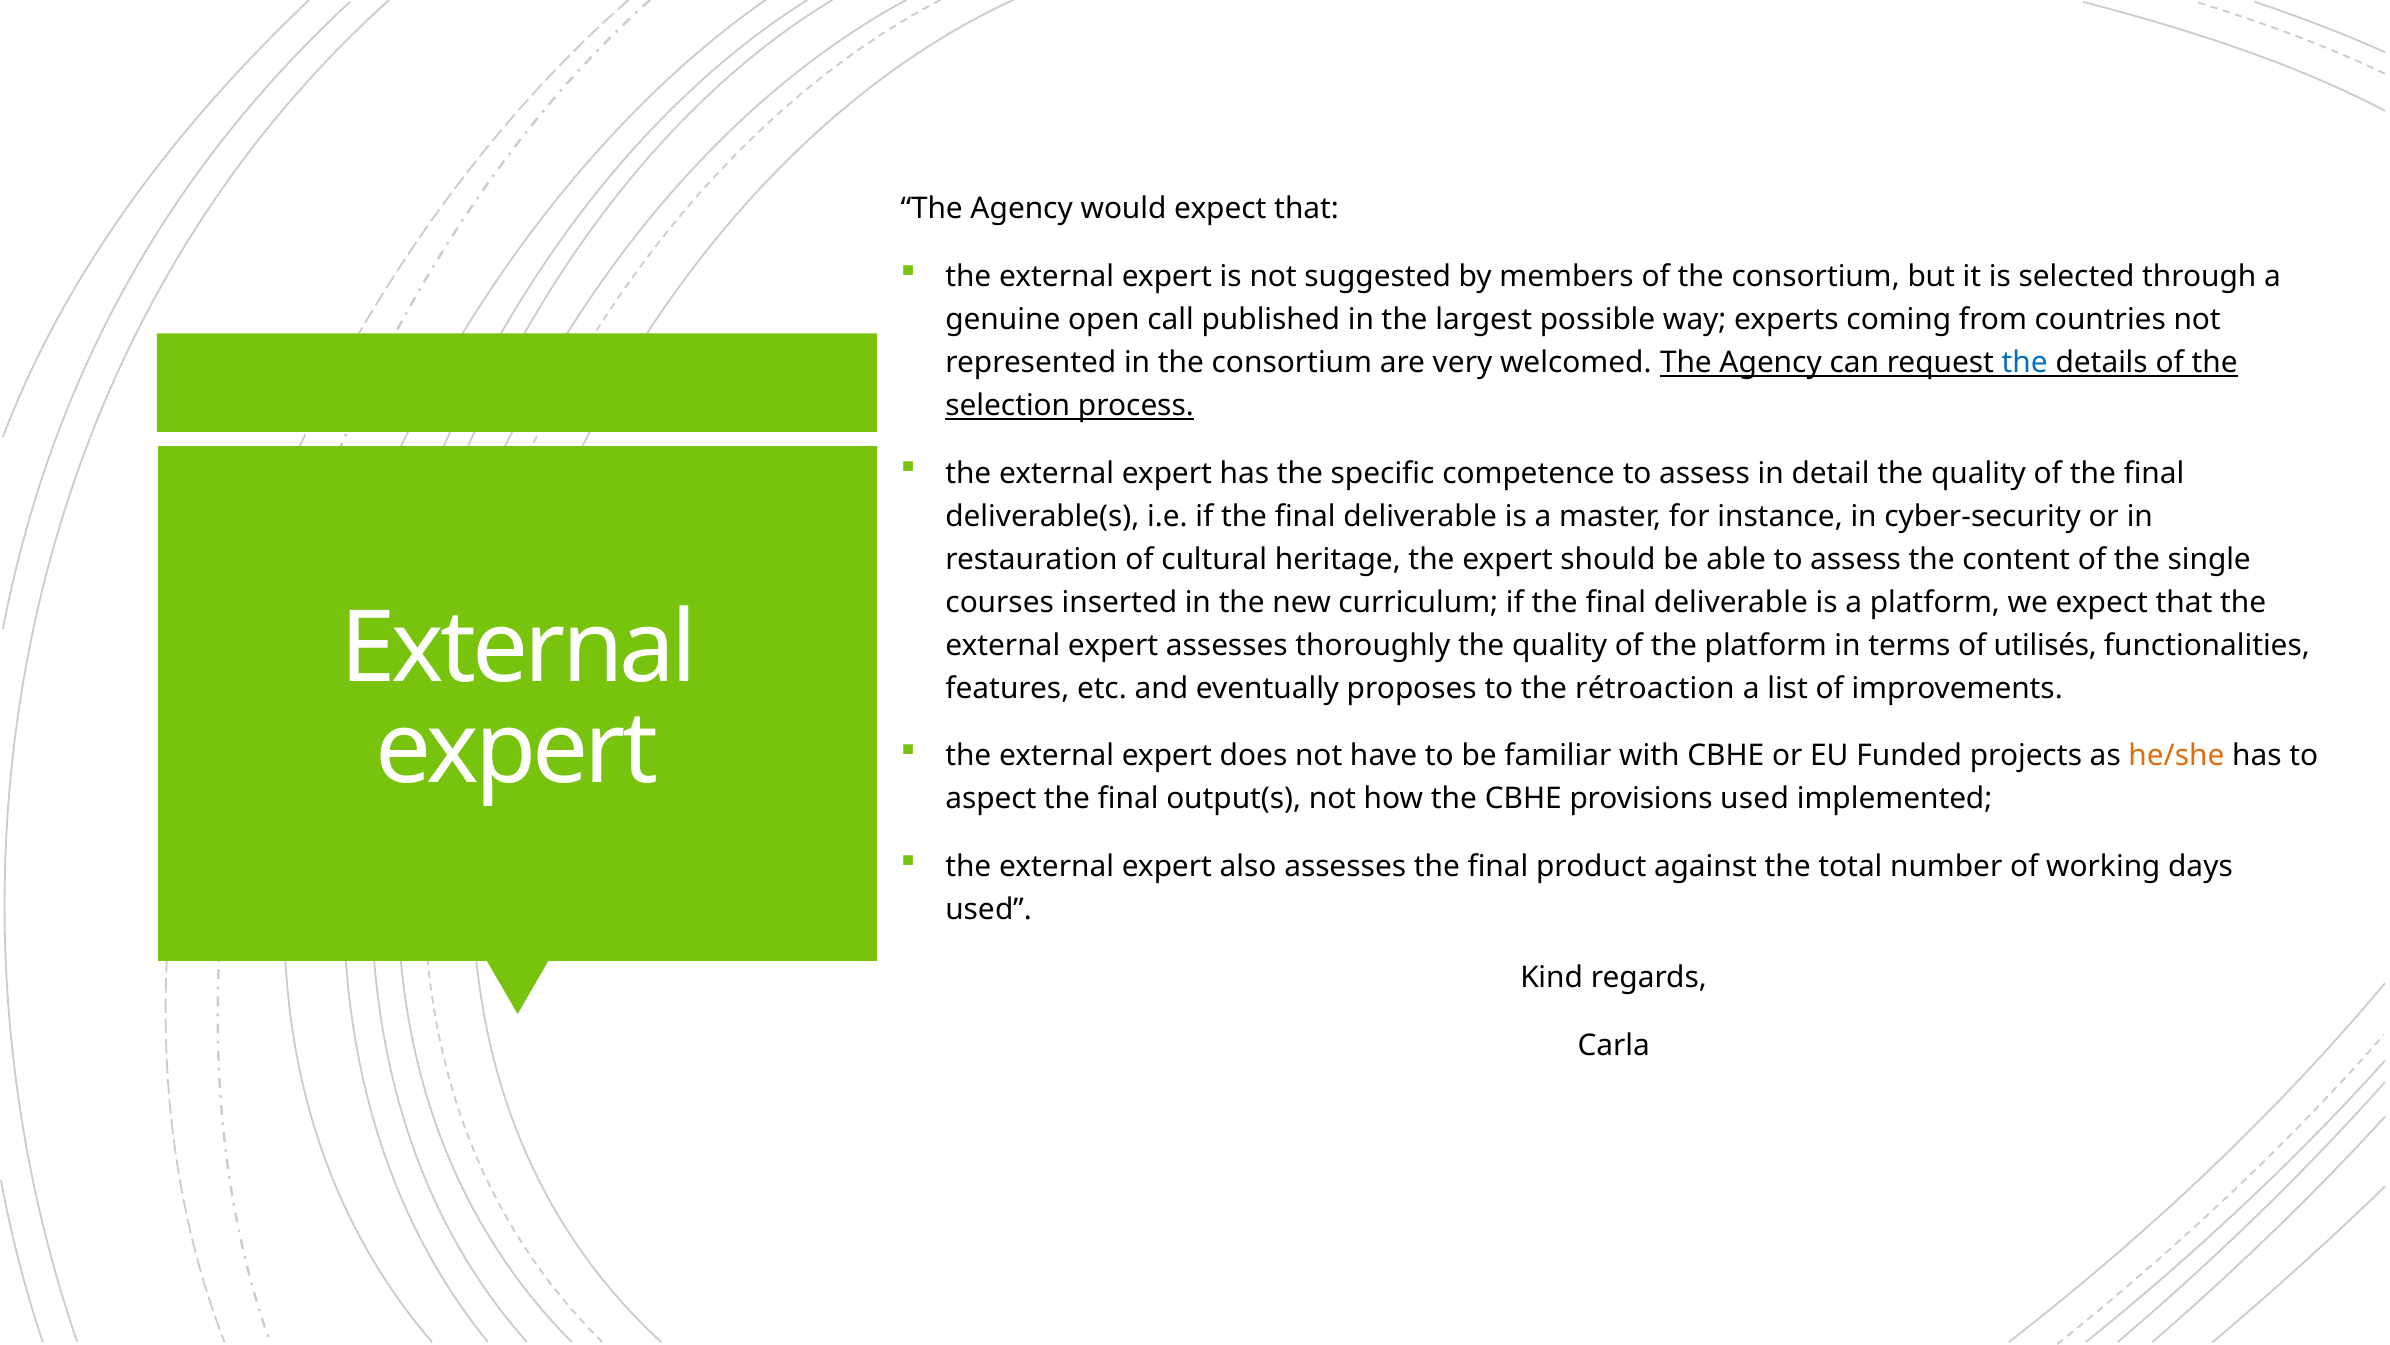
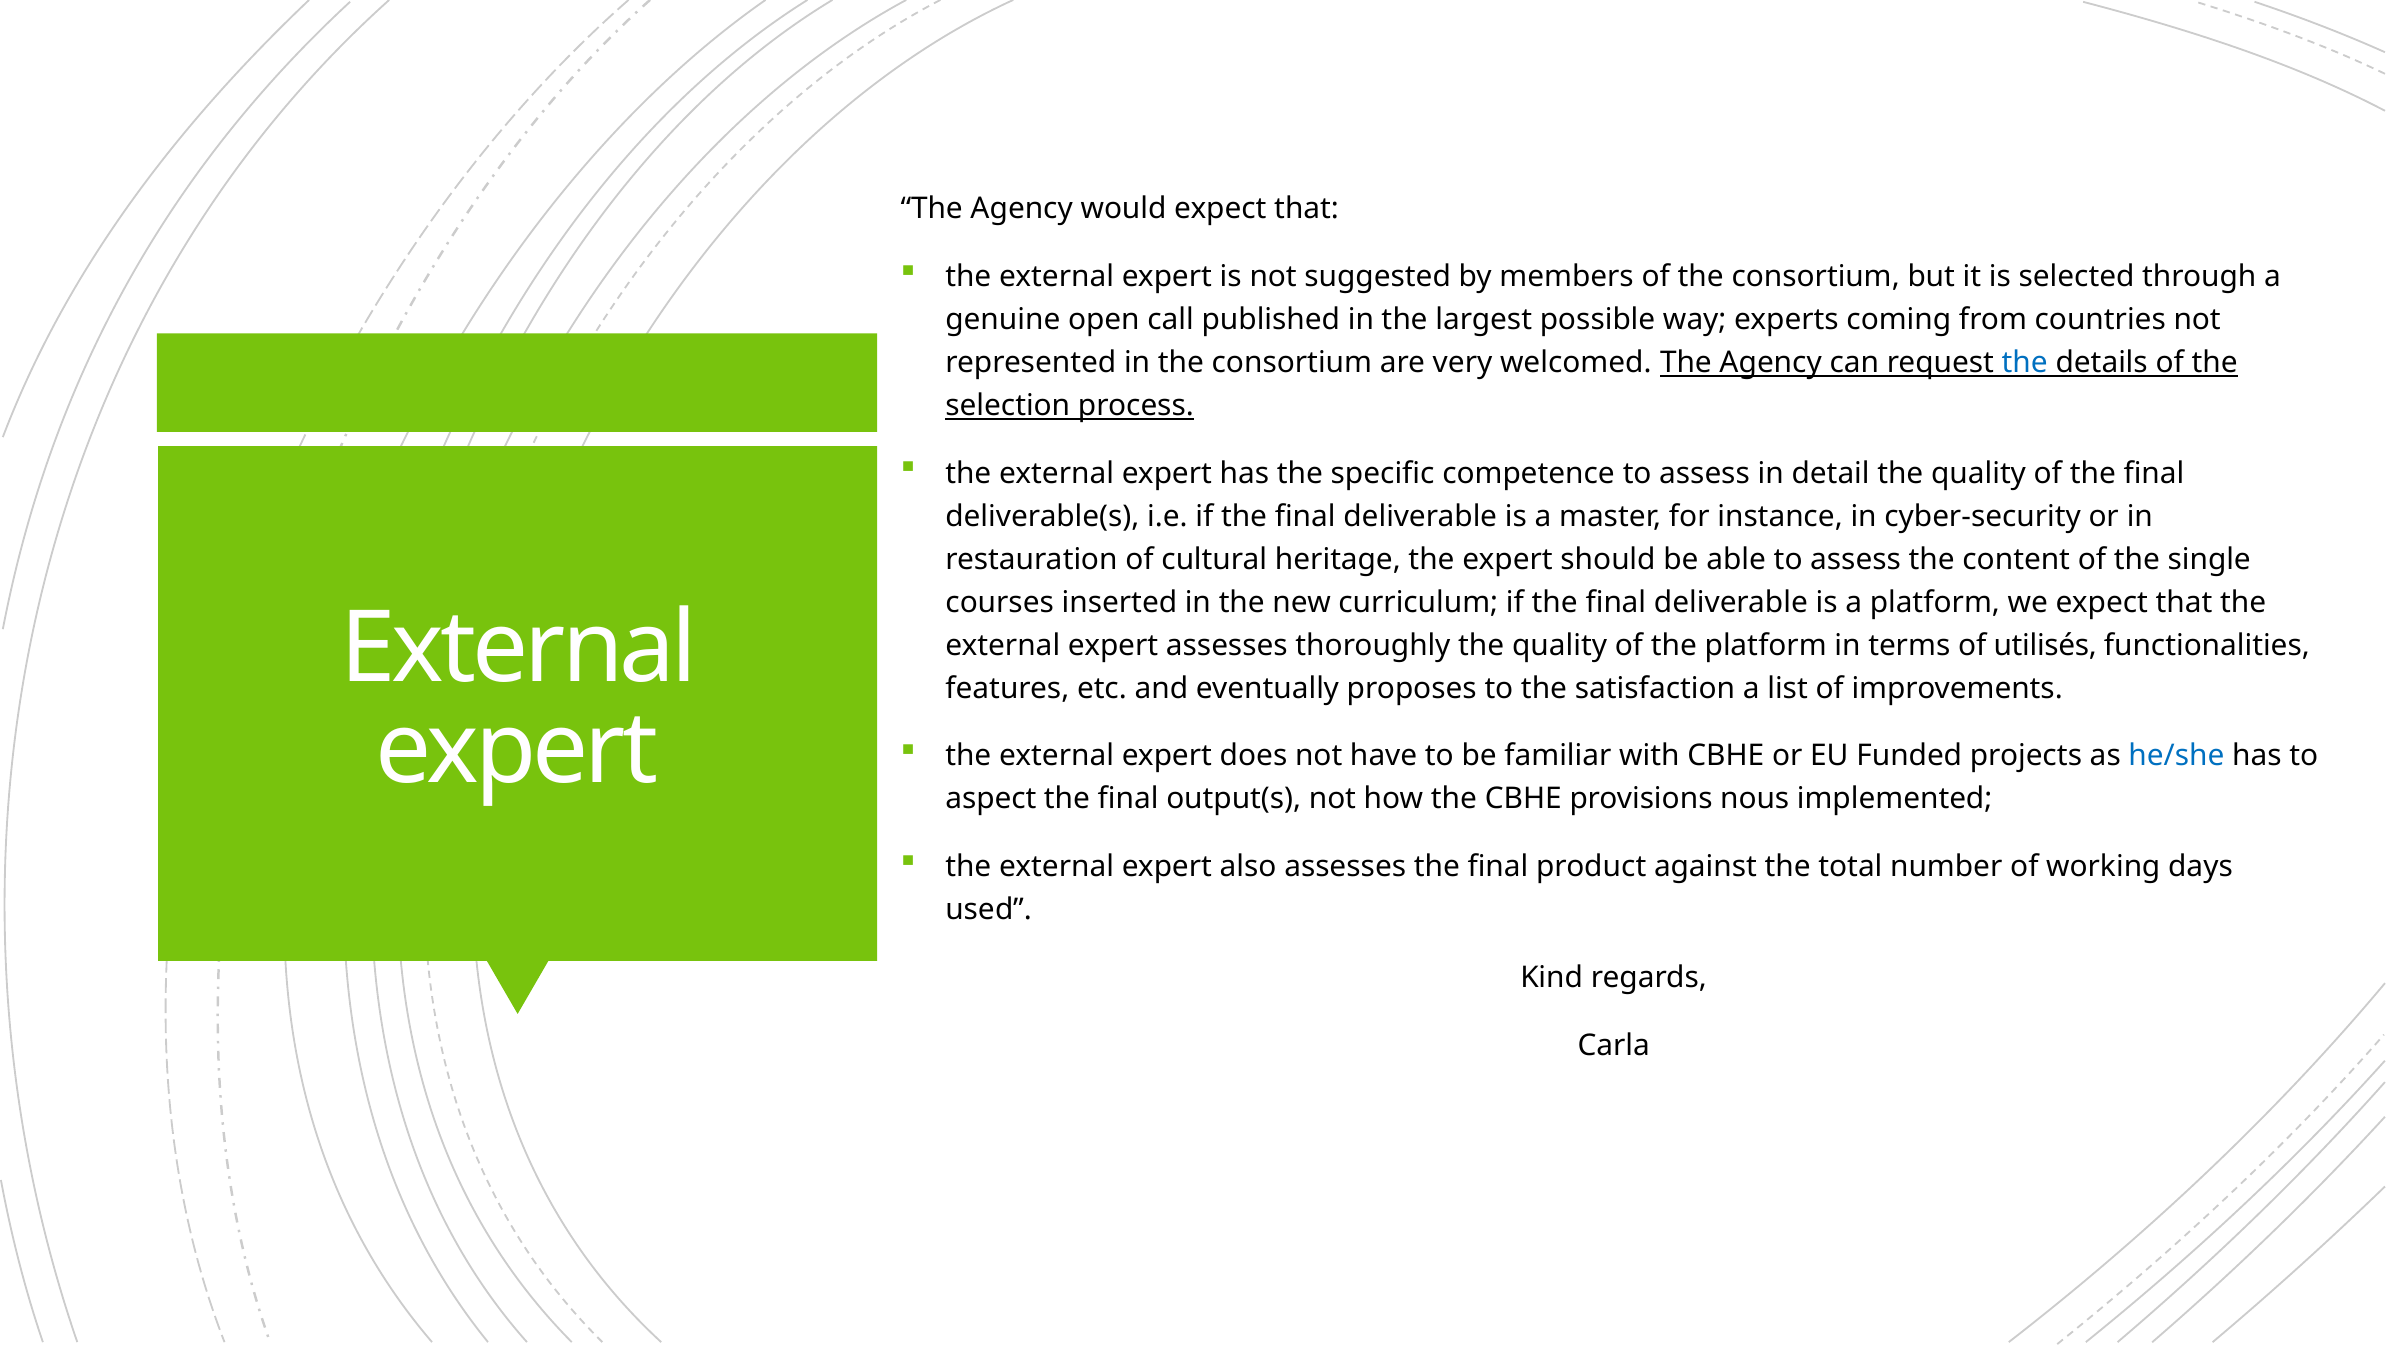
rétroaction: rétroaction -> satisfaction
he/she colour: orange -> blue
provisions used: used -> nous
